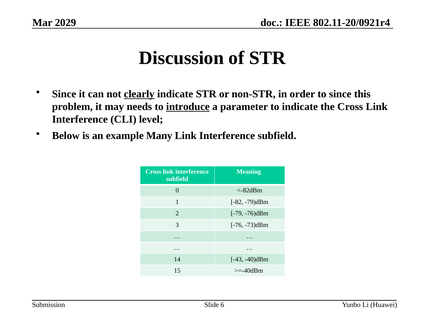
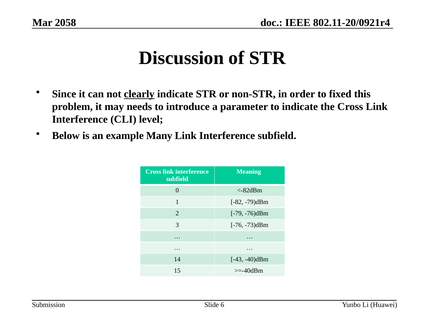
2029: 2029 -> 2058
to since: since -> fixed
introduce underline: present -> none
